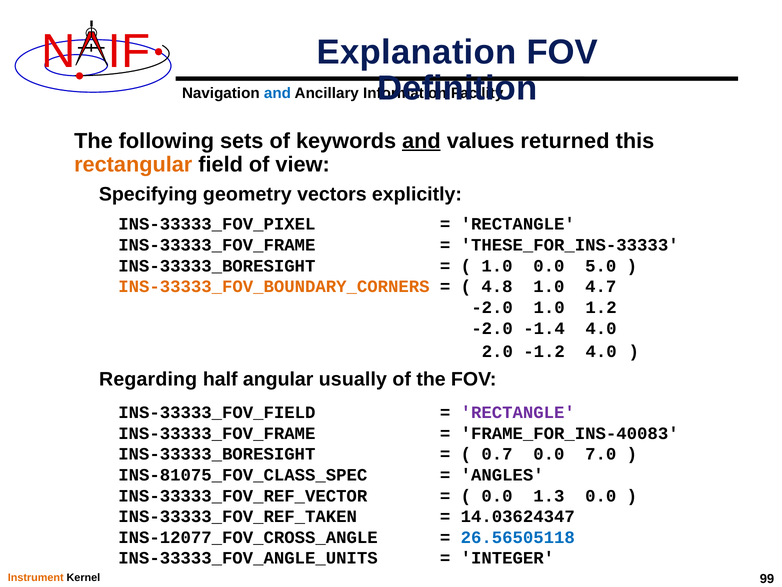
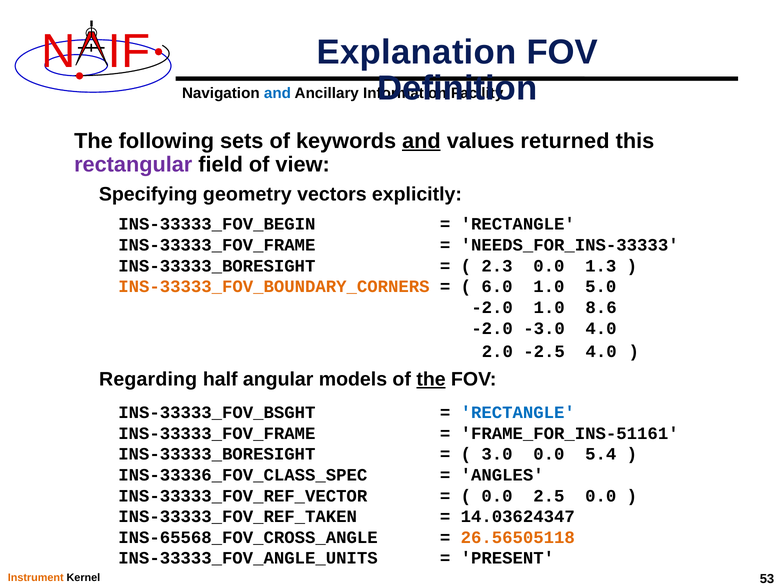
rectangular colour: orange -> purple
INS-33333_FOV_PIXEL: INS-33333_FOV_PIXEL -> INS-33333_FOV_BEGIN
THESE_FOR_INS-33333: THESE_FOR_INS-33333 -> NEEDS_FOR_INS-33333
1.0 at (497, 266): 1.0 -> 2.3
5.0: 5.0 -> 1.3
4.8: 4.8 -> 6.0
4.7: 4.7 -> 5.0
1.2: 1.2 -> 8.6
-1.4: -1.4 -> -3.0
-1.2: -1.2 -> -2.5
usually: usually -> models
the at (431, 379) underline: none -> present
INS-33333_FOV_FIELD: INS-33333_FOV_FIELD -> INS-33333_FOV_BSGHT
RECTANGLE at (518, 412) colour: purple -> blue
FRAME_FOR_INS-40083: FRAME_FOR_INS-40083 -> FRAME_FOR_INS-51161
0.7: 0.7 -> 3.0
7.0: 7.0 -> 5.4
INS-81075_FOV_CLASS_SPEC: INS-81075_FOV_CLASS_SPEC -> INS-33336_FOV_CLASS_SPEC
1.3: 1.3 -> 2.5
INS-12077_FOV_CROSS_ANGLE: INS-12077_FOV_CROSS_ANGLE -> INS-65568_FOV_CROSS_ANGLE
26.56505118 colour: blue -> orange
INTEGER: INTEGER -> PRESENT
99: 99 -> 53
